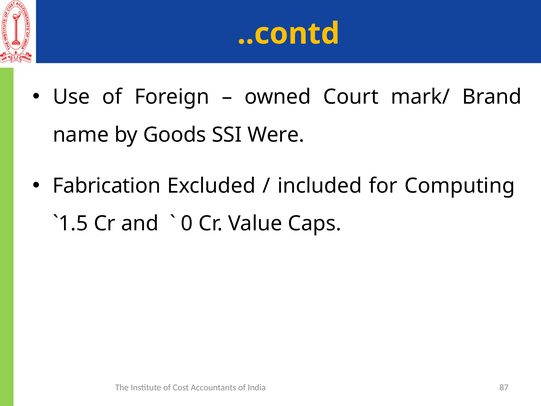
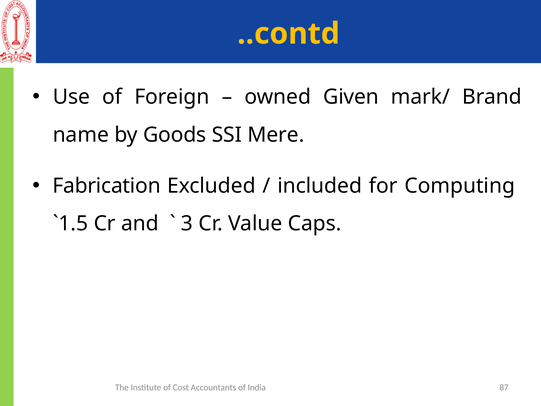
Court: Court -> Given
Were: Were -> Mere
0: 0 -> 3
